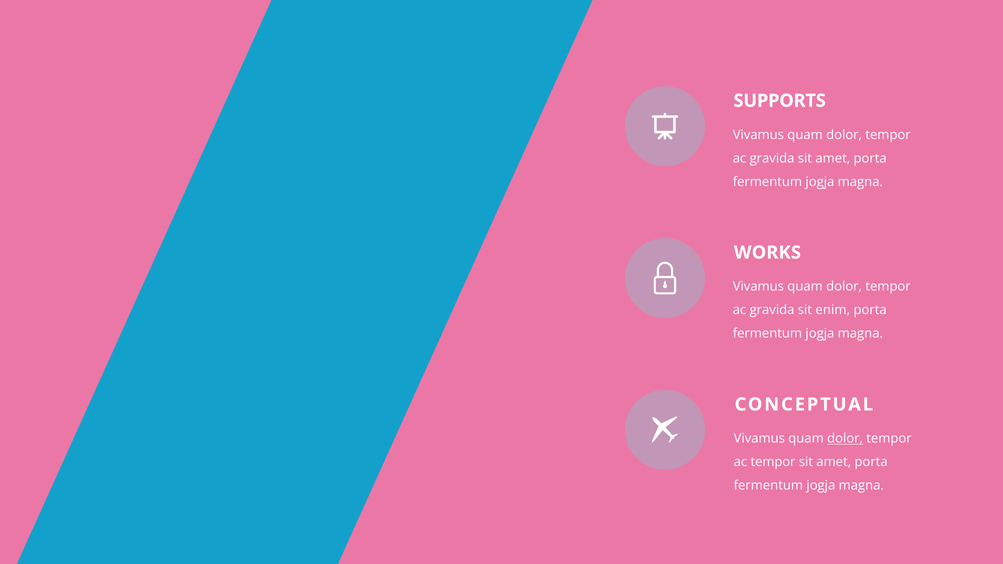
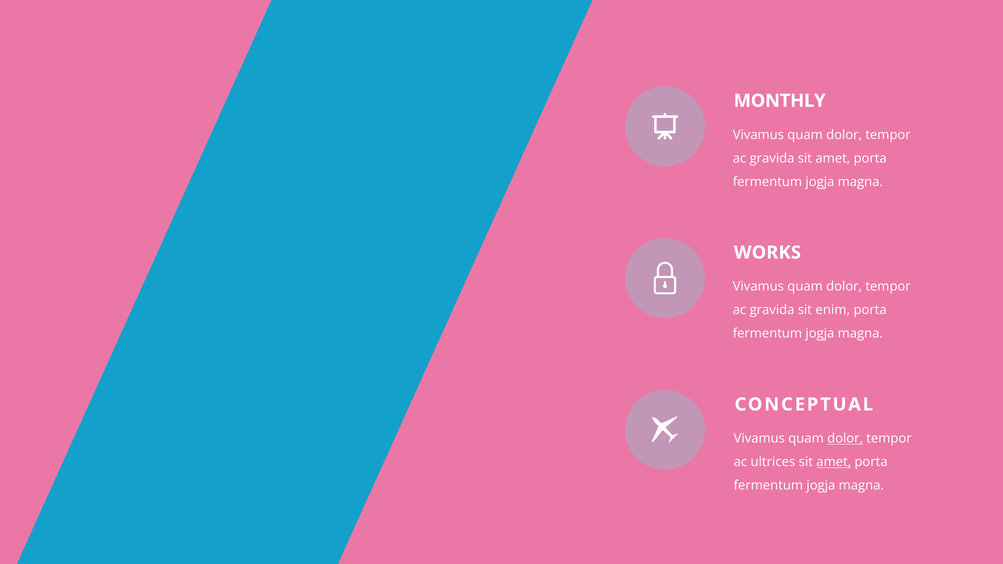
SUPPORTS: SUPPORTS -> MONTHLY
ac tempor: tempor -> ultrices
amet at (834, 462) underline: none -> present
